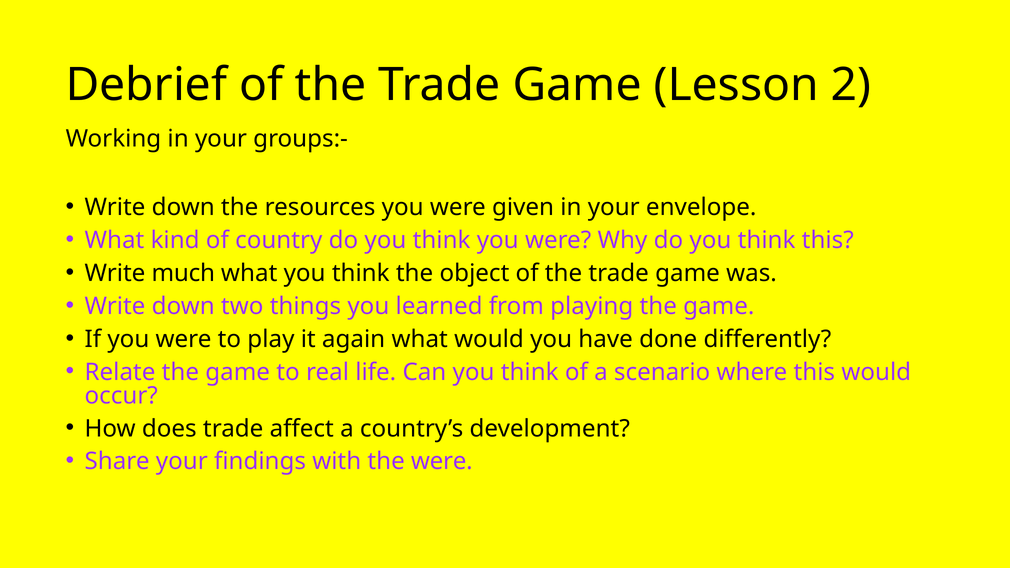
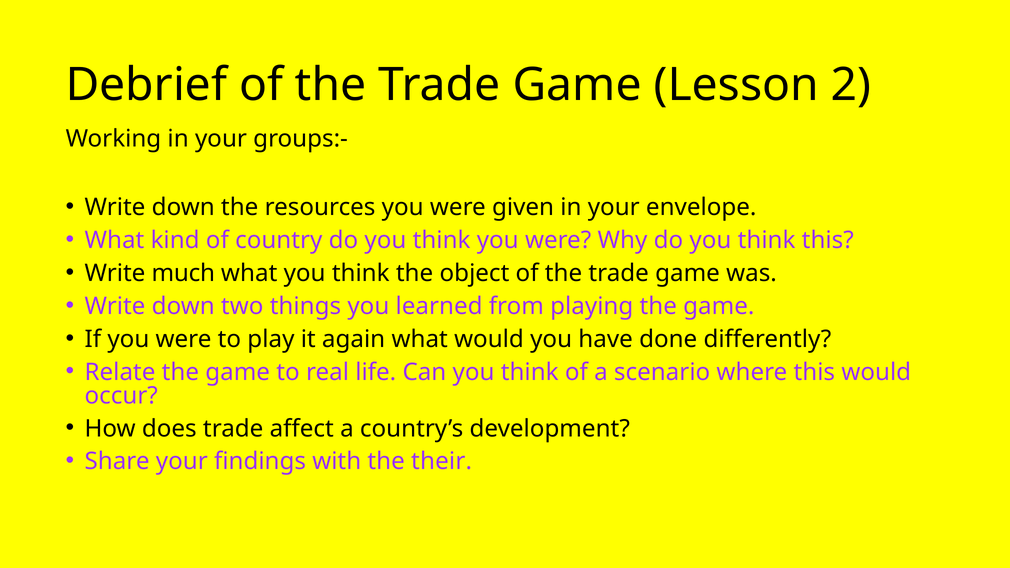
the were: were -> their
